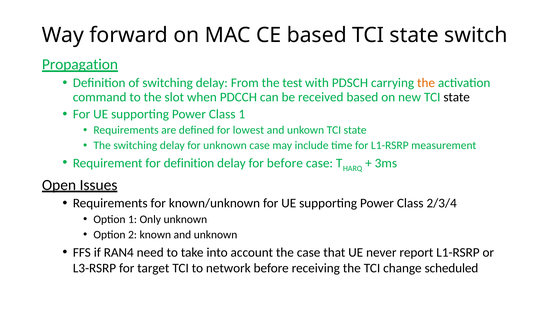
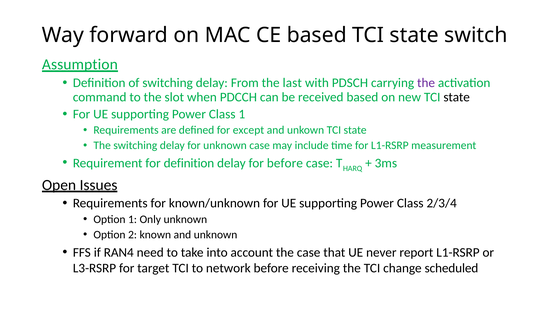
Propagation: Propagation -> Assumption
test: test -> last
the at (426, 83) colour: orange -> purple
lowest: lowest -> except
